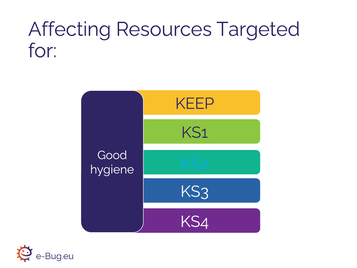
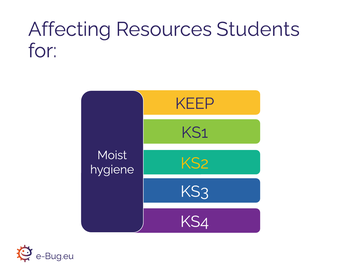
Targeted: Targeted -> Students
Good: Good -> Moist
KS2 colour: light blue -> yellow
